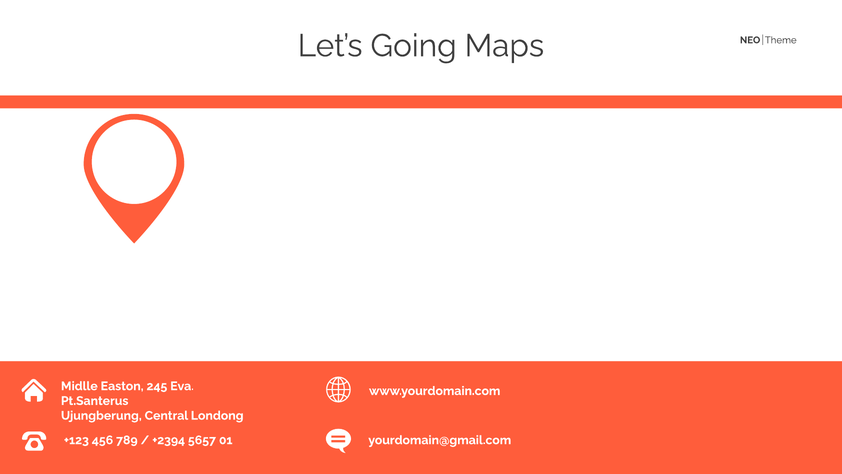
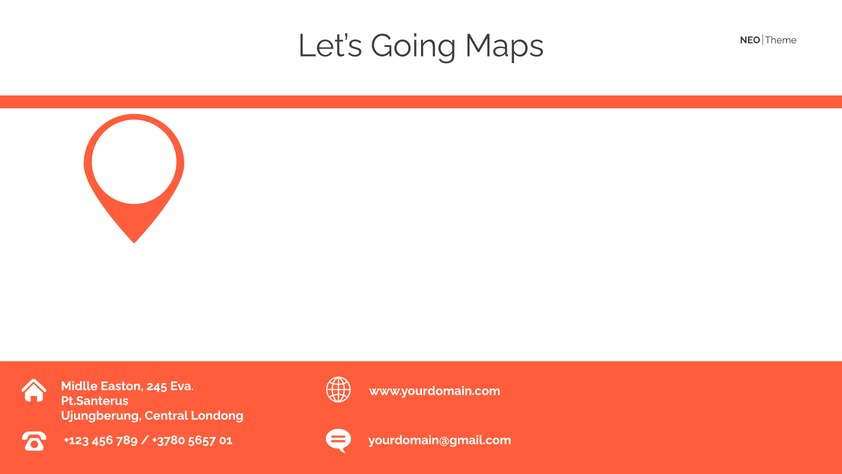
+2394: +2394 -> +3780
